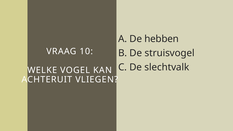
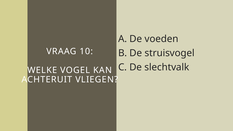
hebben: hebben -> voeden
